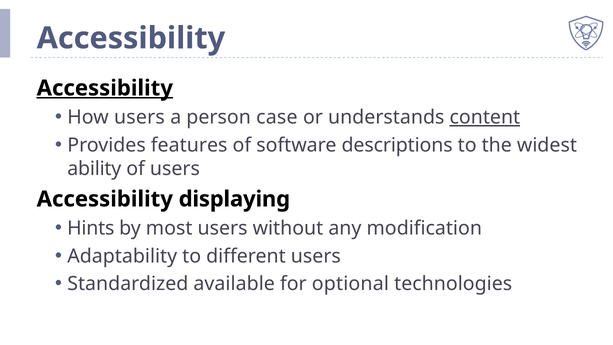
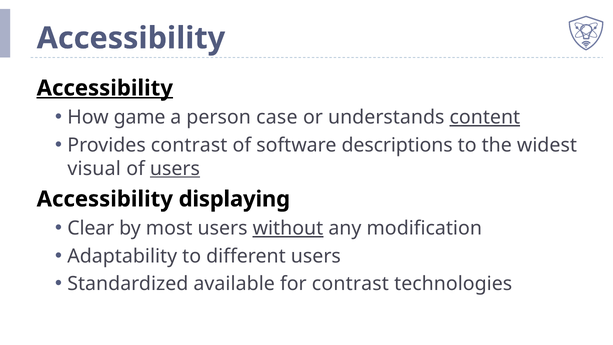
How users: users -> game
Provides features: features -> contrast
ability: ability -> visual
users at (175, 169) underline: none -> present
Hints: Hints -> Clear
without underline: none -> present
for optional: optional -> contrast
